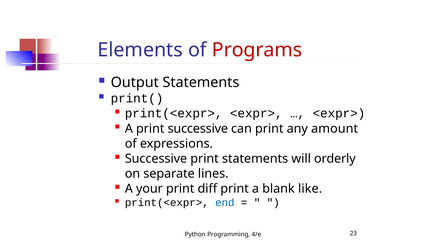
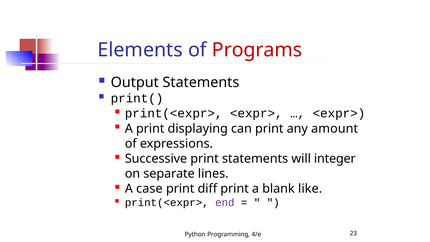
print successive: successive -> displaying
orderly: orderly -> integer
your: your -> case
end colour: blue -> purple
